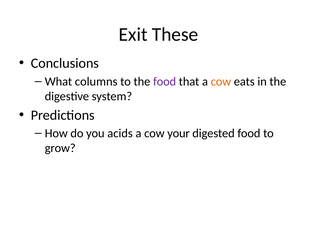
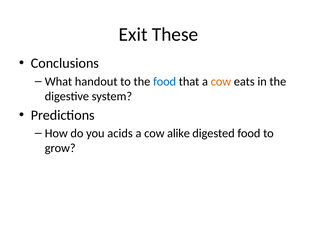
columns: columns -> handout
food at (165, 81) colour: purple -> blue
your: your -> alike
